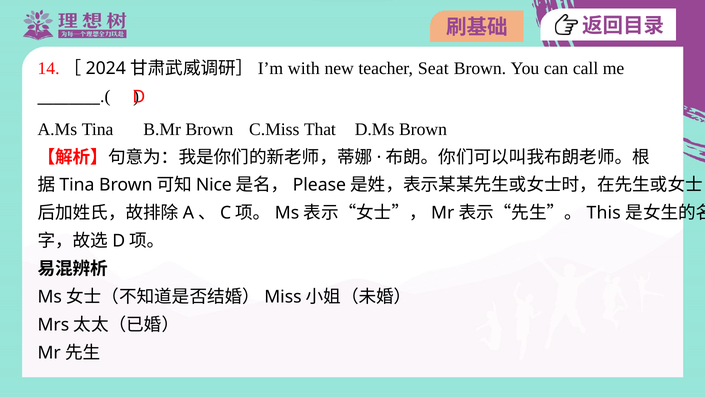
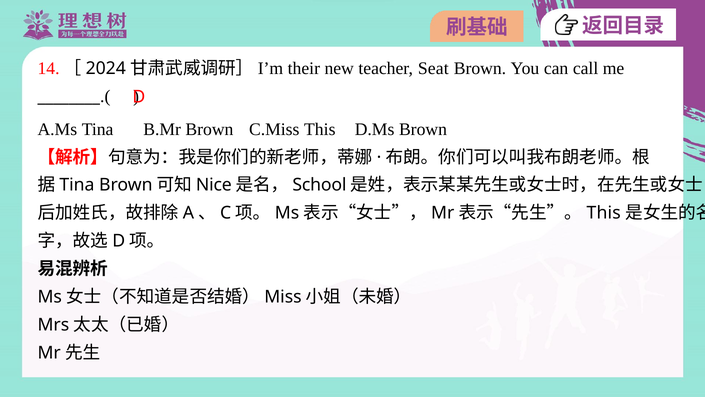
with: with -> their
C.Miss That: That -> This
Please: Please -> School
